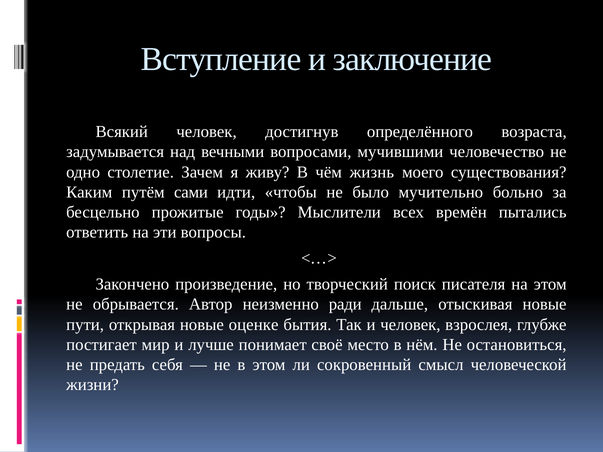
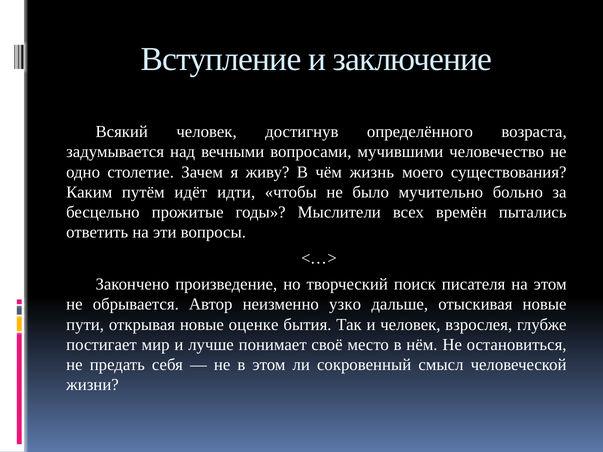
сами: сами -> идёт
ради: ради -> узко
